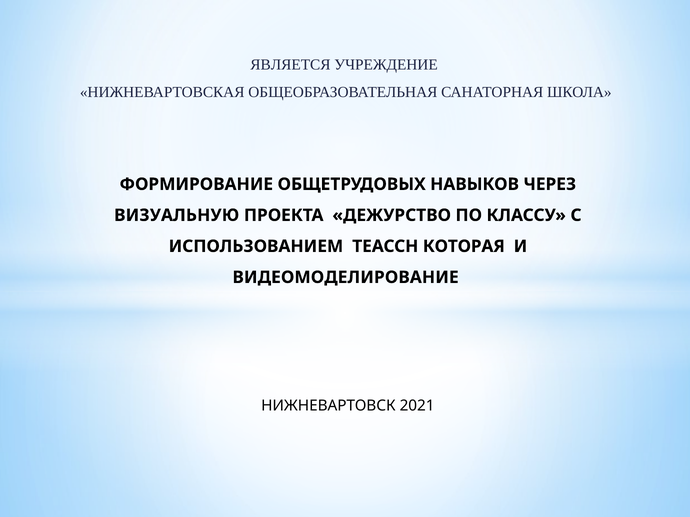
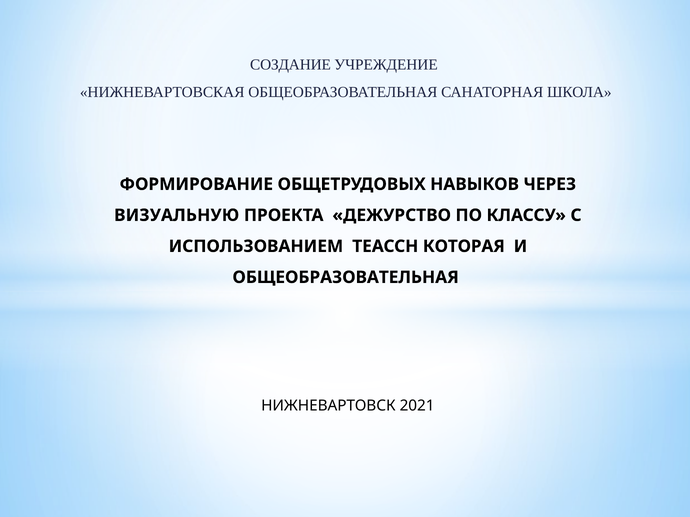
ЯВЛЯЕТСЯ: ЯВЛЯЕТСЯ -> СОЗДАНИЕ
ВИДЕОМОДЕЛИРОВАНИЕ at (346, 278): ВИДЕОМОДЕЛИРОВАНИЕ -> ОБЩЕОБРАЗОВАТЕЛЬНАЯ
